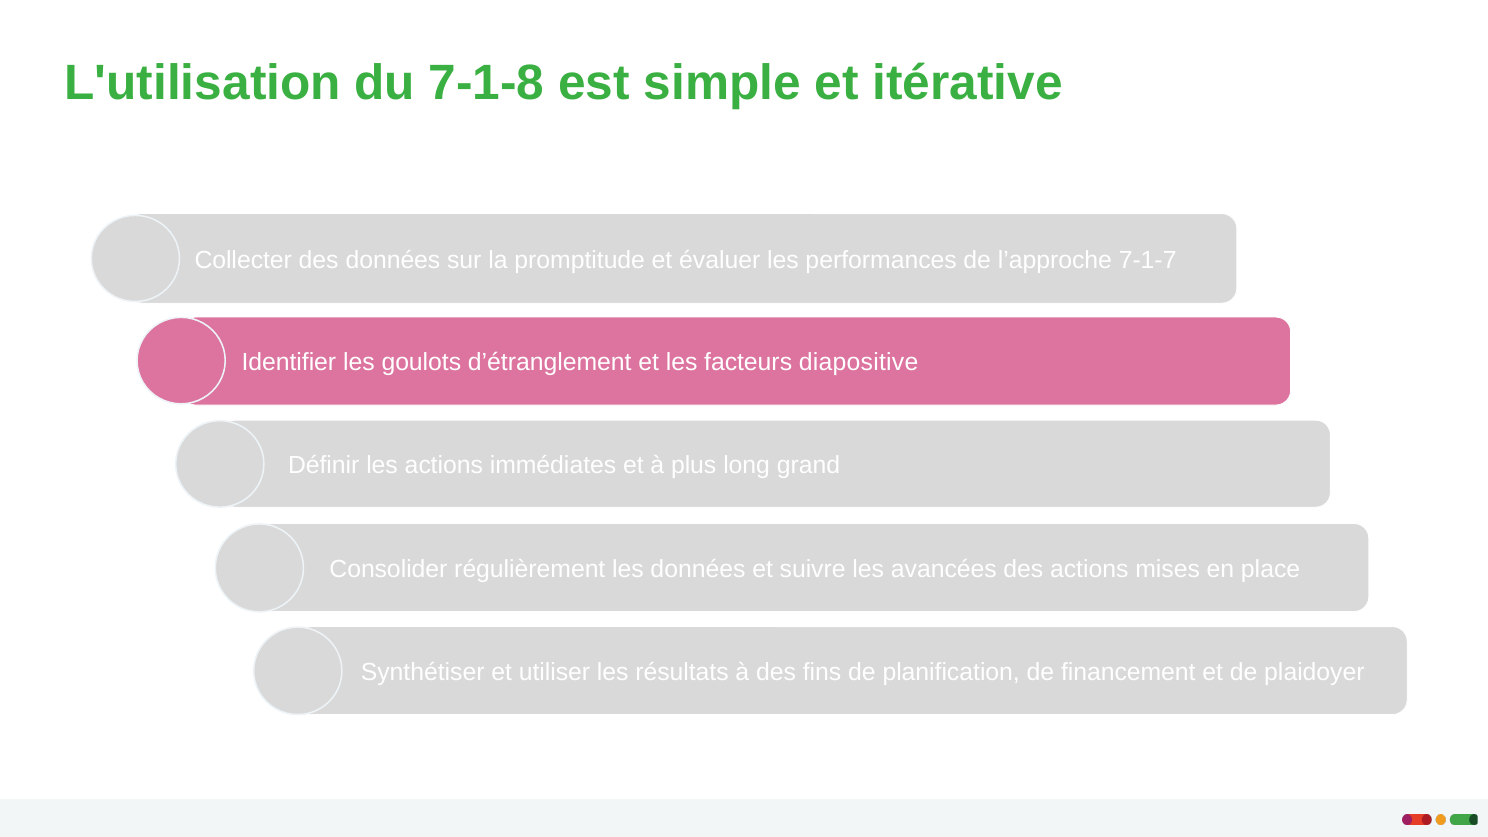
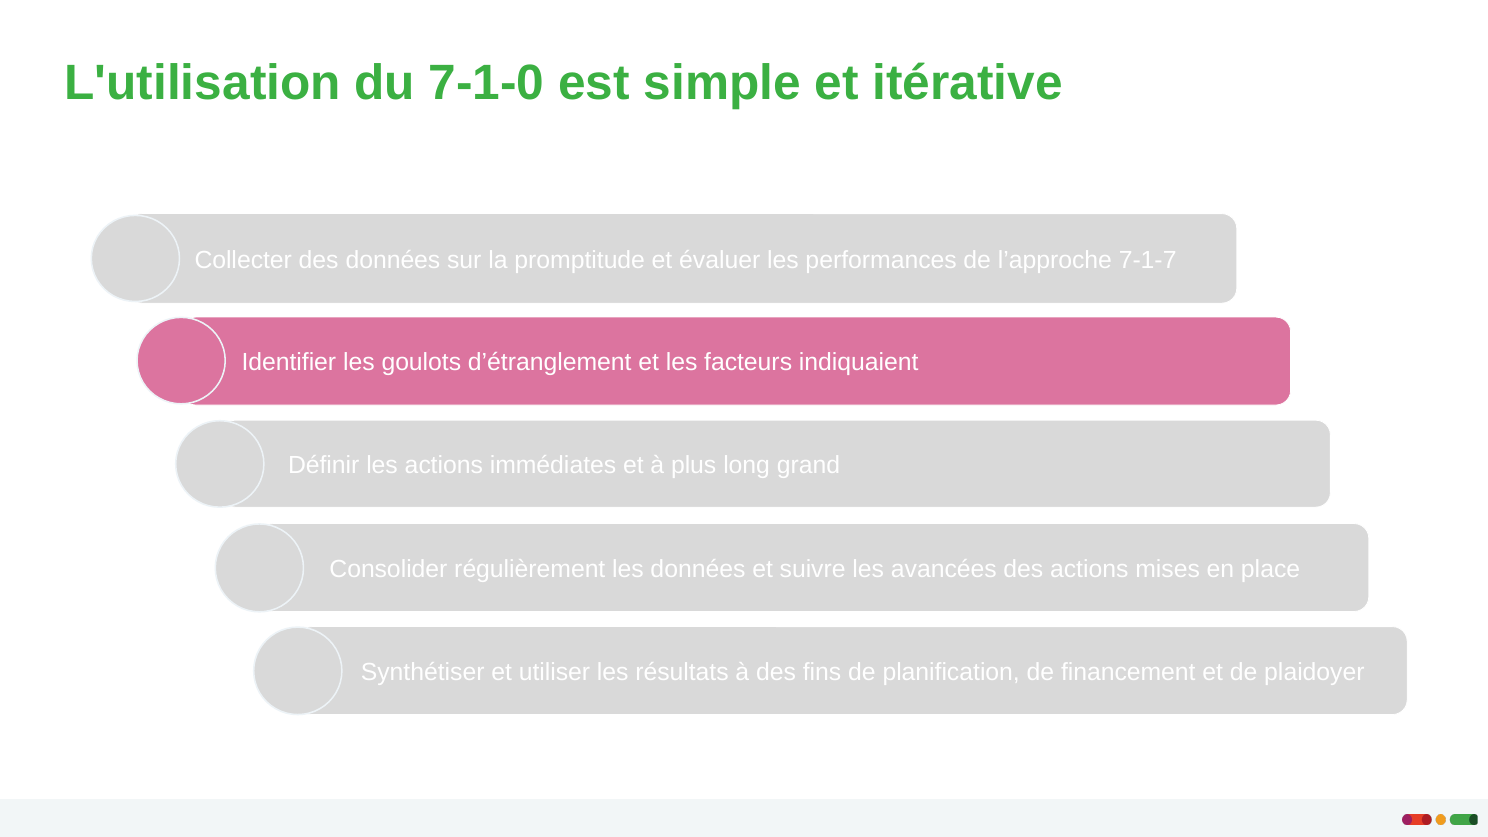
7-1-8: 7-1-8 -> 7-1-0
diapositive: diapositive -> indiquaient
